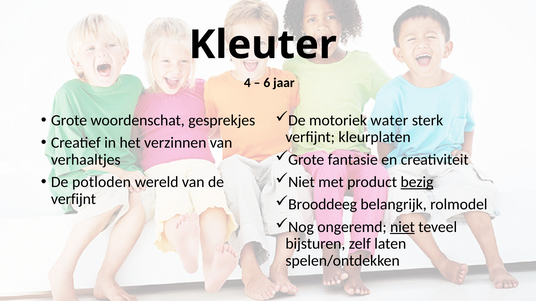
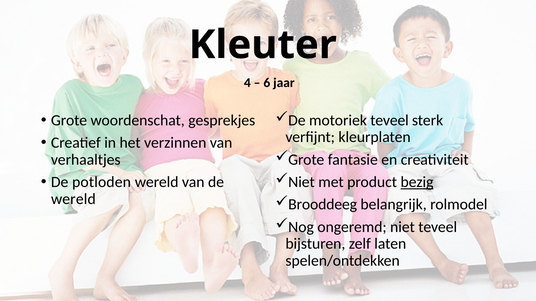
motoriek water: water -> teveel
verfijnt at (73, 199): verfijnt -> wereld
niet at (402, 227) underline: present -> none
